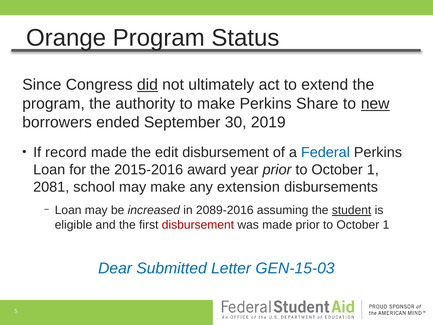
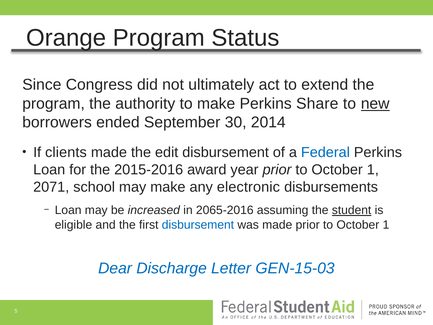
did underline: present -> none
2019: 2019 -> 2014
record: record -> clients
2081: 2081 -> 2071
extension: extension -> electronic
2089-2016: 2089-2016 -> 2065-2016
disbursement at (198, 225) colour: red -> blue
Submitted: Submitted -> Discharge
